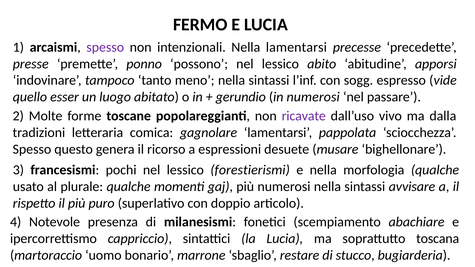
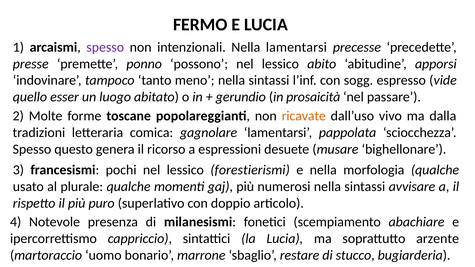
in numerosi: numerosi -> prosaicità
ricavate colour: purple -> orange
toscana: toscana -> arzente
